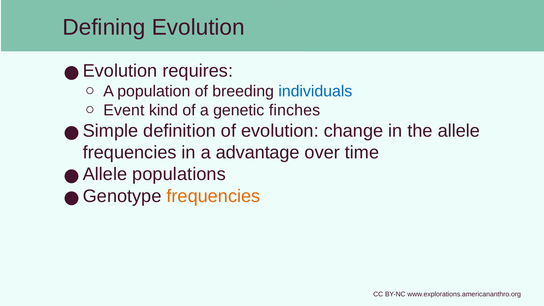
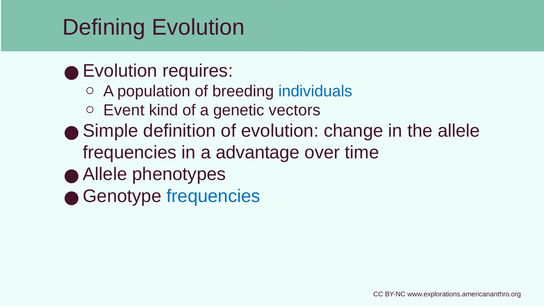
finches: finches -> vectors
populations: populations -> phenotypes
frequencies at (213, 196) colour: orange -> blue
